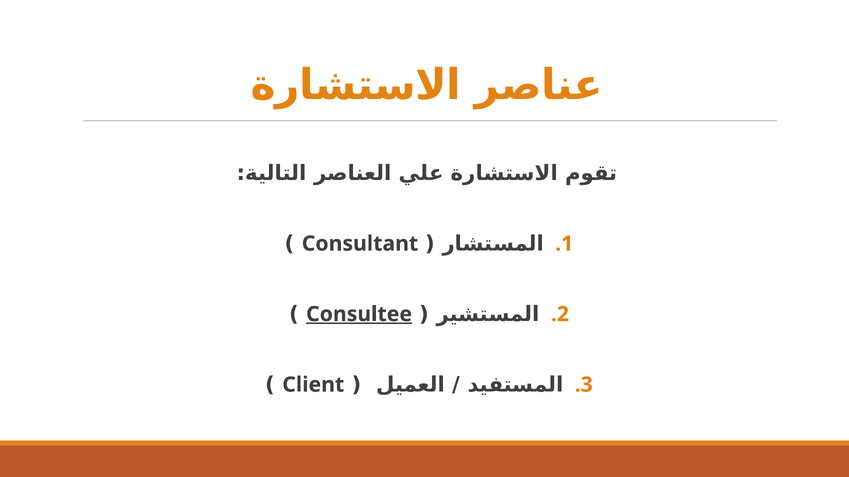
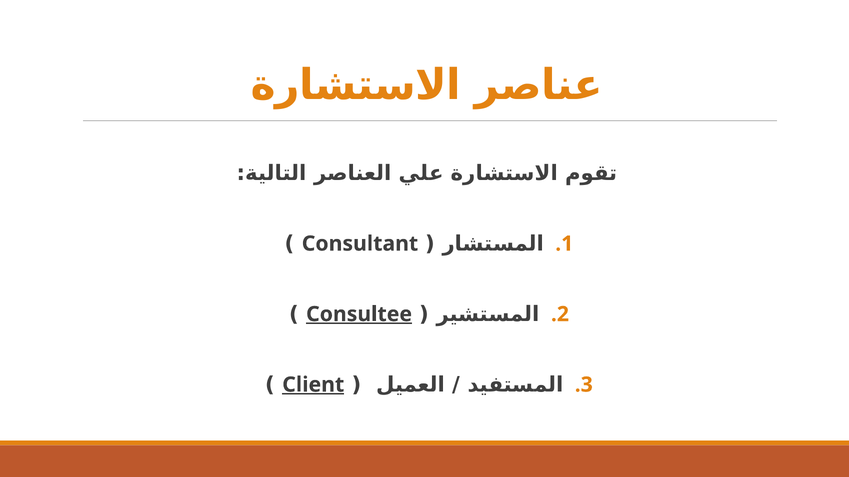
Client underline: none -> present
